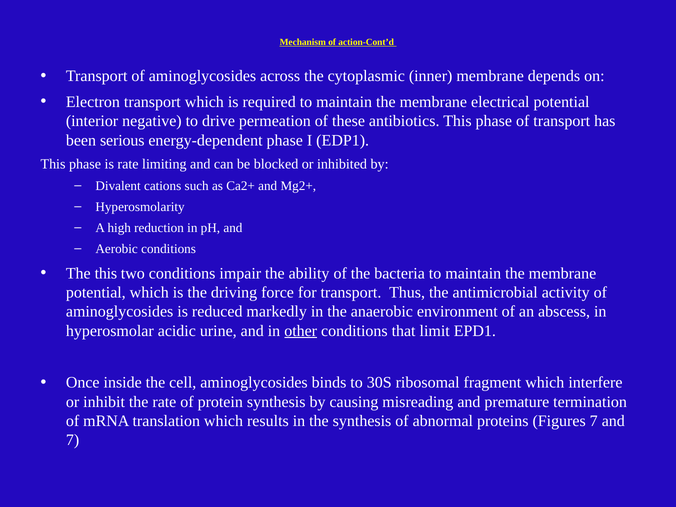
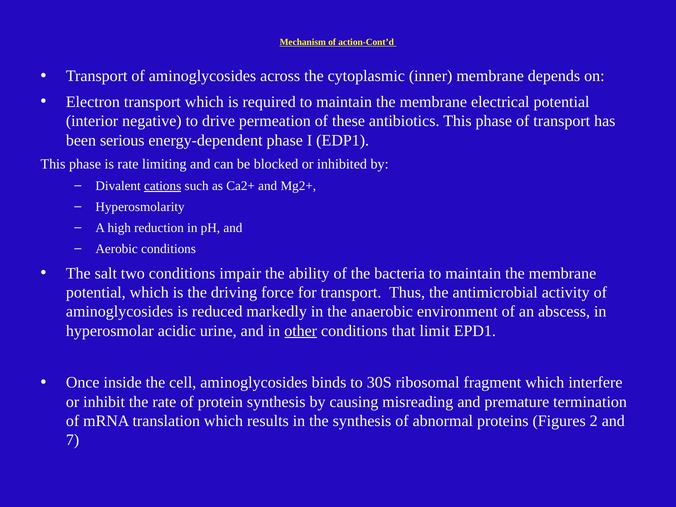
cations underline: none -> present
The this: this -> salt
Figures 7: 7 -> 2
